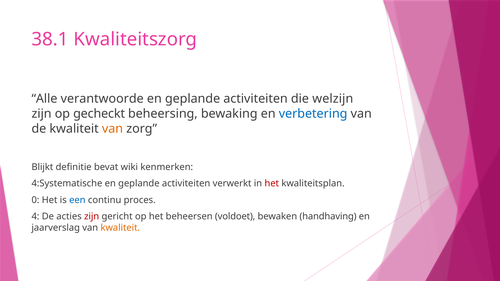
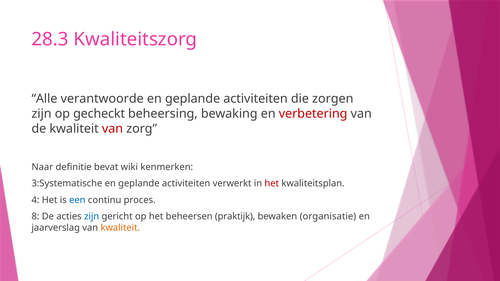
38.1: 38.1 -> 28.3
welzijn: welzijn -> zorgen
verbetering colour: blue -> red
van at (113, 129) colour: orange -> red
Blijkt: Blijkt -> Naar
4:Systematische: 4:Systematische -> 3:Systematische
0: 0 -> 4
4: 4 -> 8
zijn at (92, 217) colour: red -> blue
voldoet: voldoet -> praktijk
handhaving: handhaving -> organisatie
